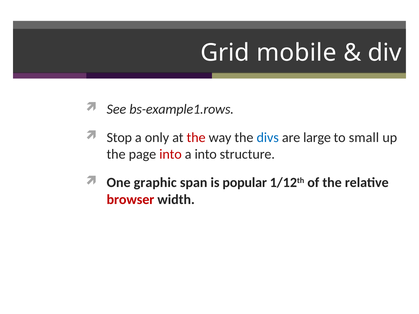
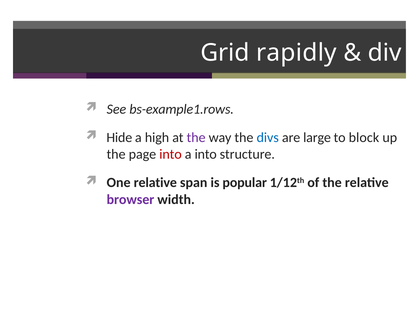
mobile: mobile -> rapidly
Stop: Stop -> Hide
only: only -> high
the at (196, 138) colour: red -> purple
small: small -> block
One graphic: graphic -> relative
browser colour: red -> purple
